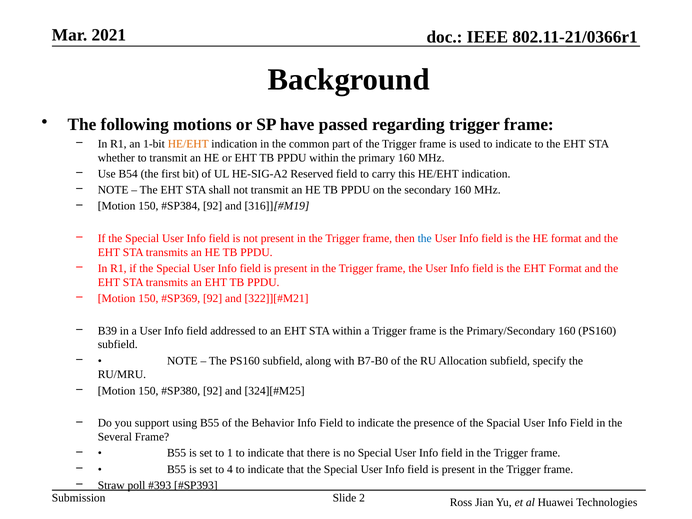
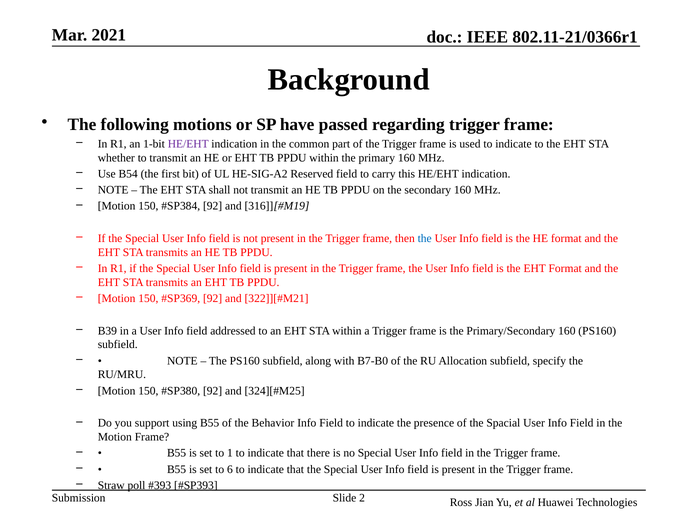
HE/EHT at (188, 144) colour: orange -> purple
Several at (115, 437): Several -> Motion
4: 4 -> 6
